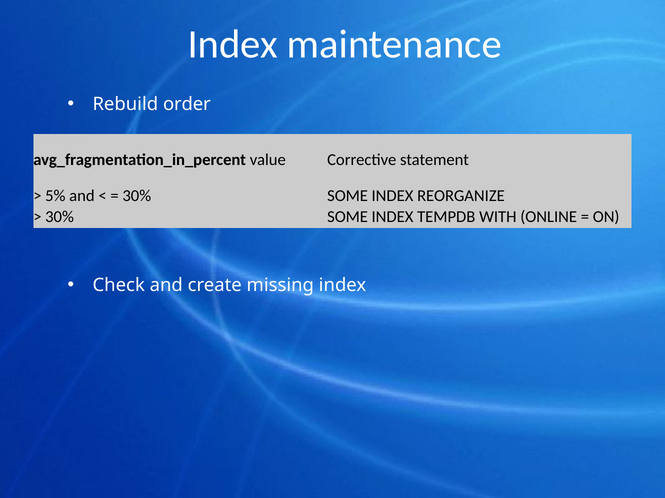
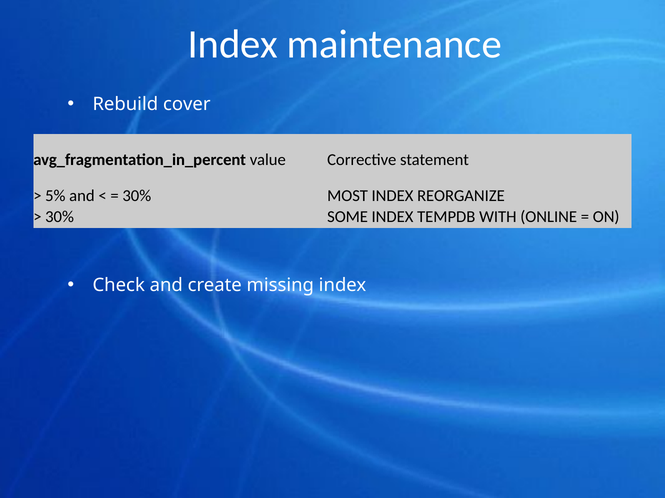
order: order -> cover
SOME at (348, 196): SOME -> MOST
